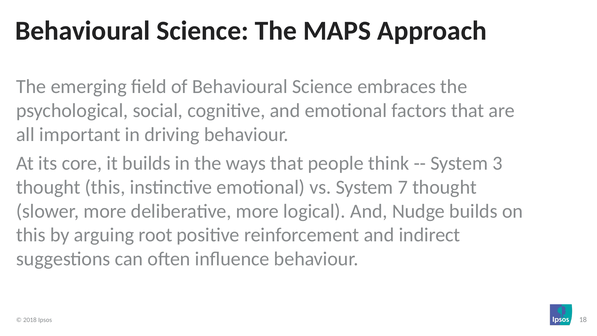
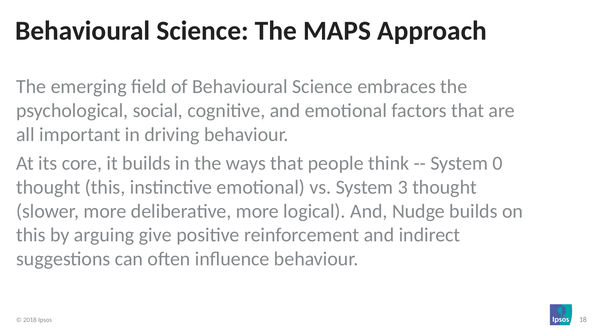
3: 3 -> 0
7: 7 -> 3
root: root -> give
